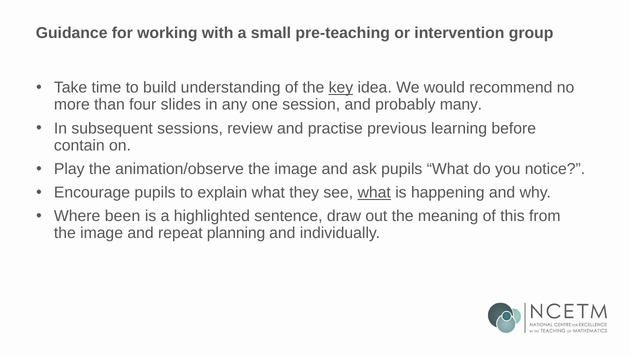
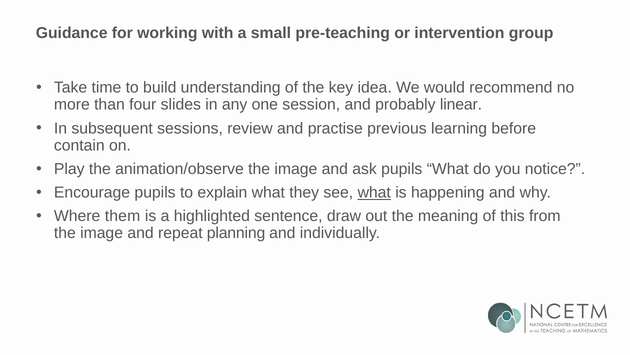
key underline: present -> none
many: many -> linear
been: been -> them
